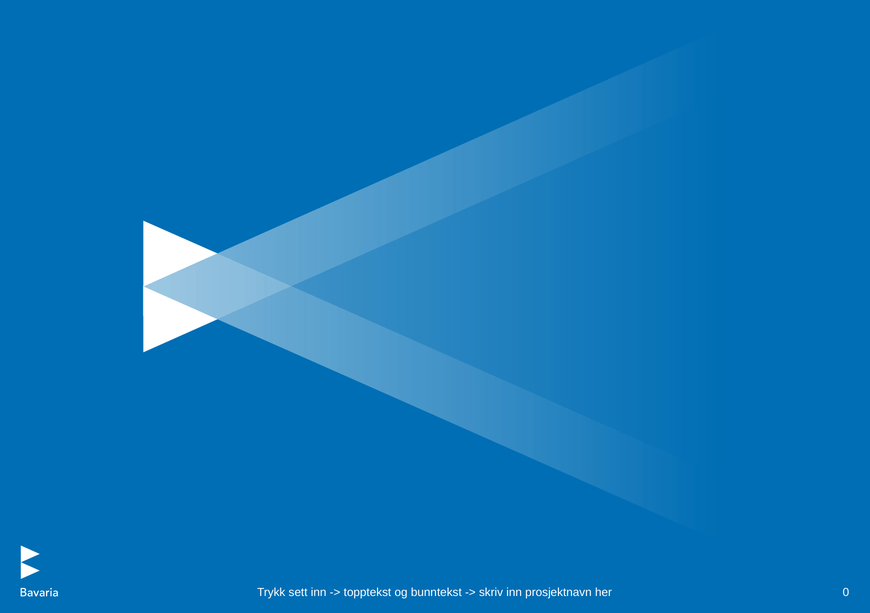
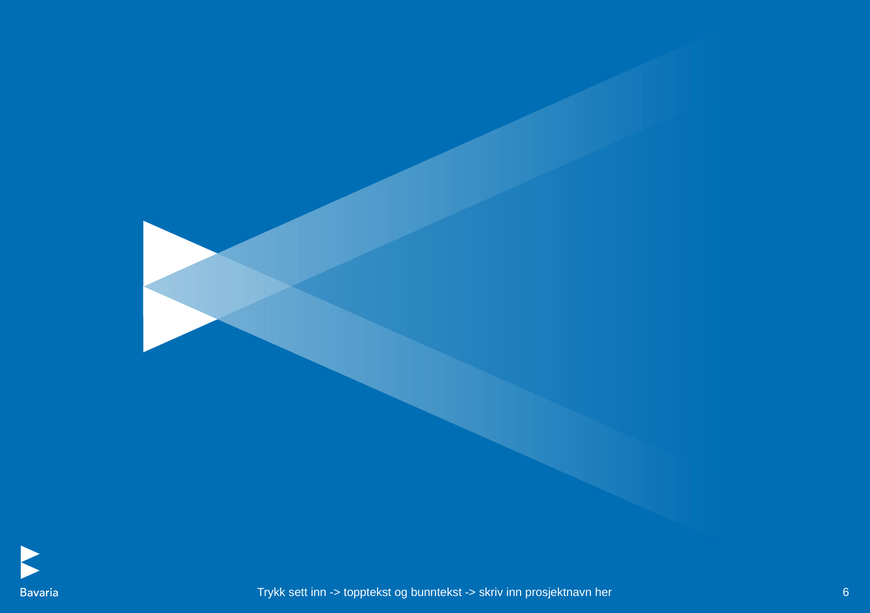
0: 0 -> 6
